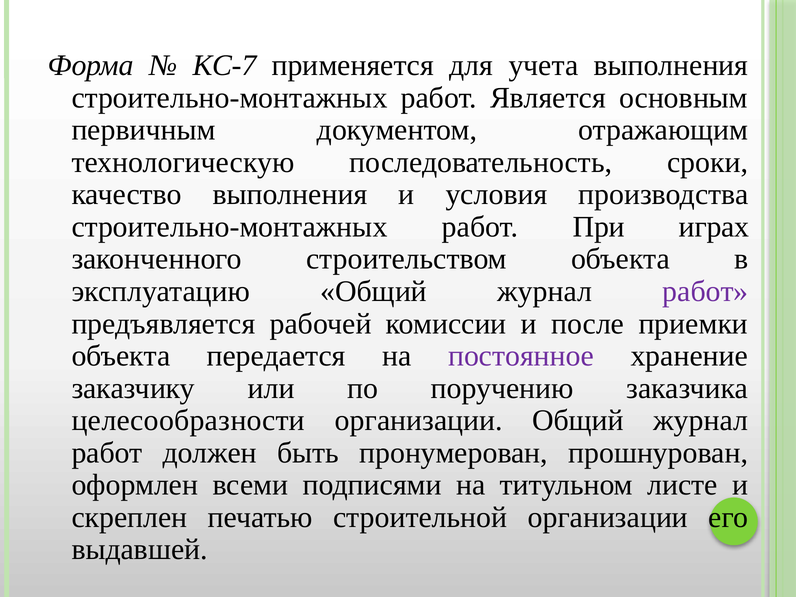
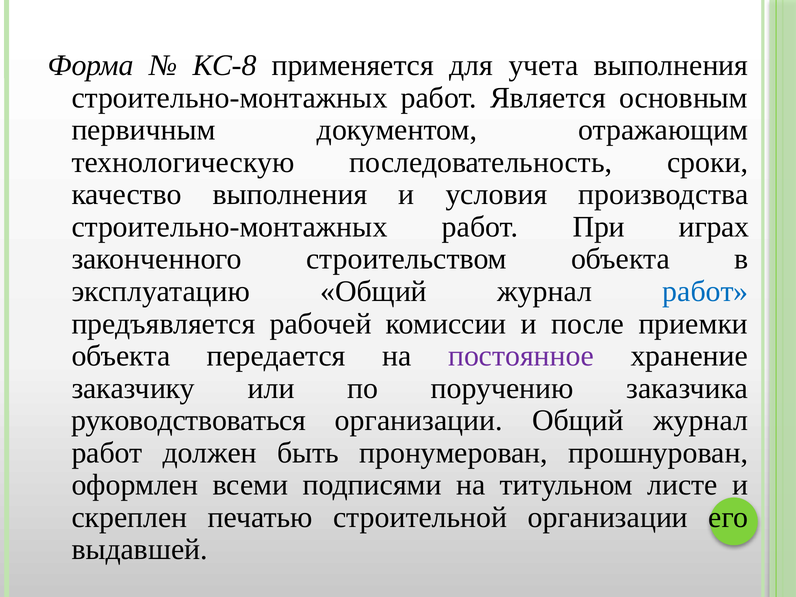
КС-7: КС-7 -> КС-8
работ at (705, 291) colour: purple -> blue
целесообразности: целесообразности -> руководствоваться
